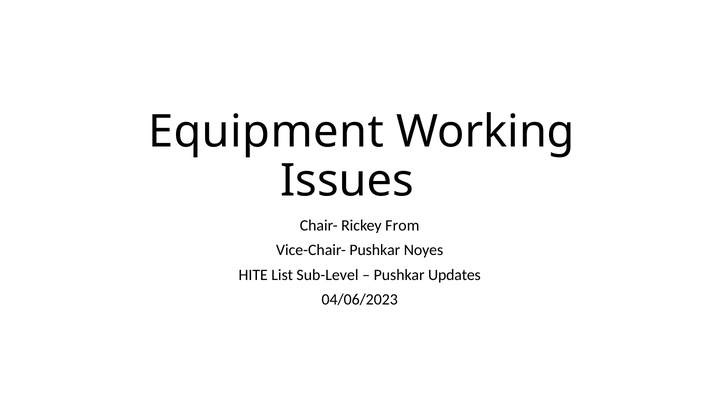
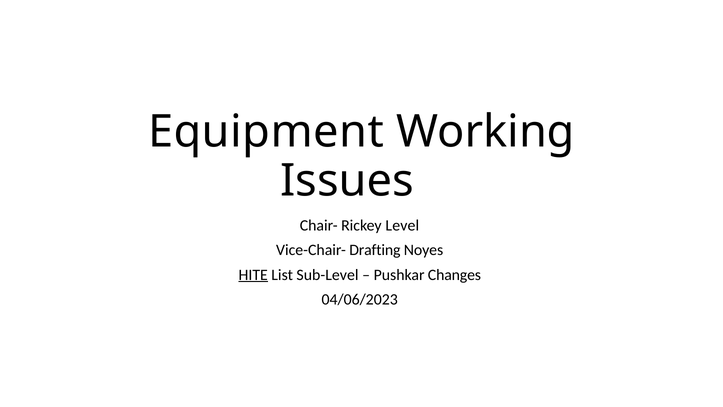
From: From -> Level
Vice-Chair- Pushkar: Pushkar -> Drafting
HITE underline: none -> present
Updates: Updates -> Changes
